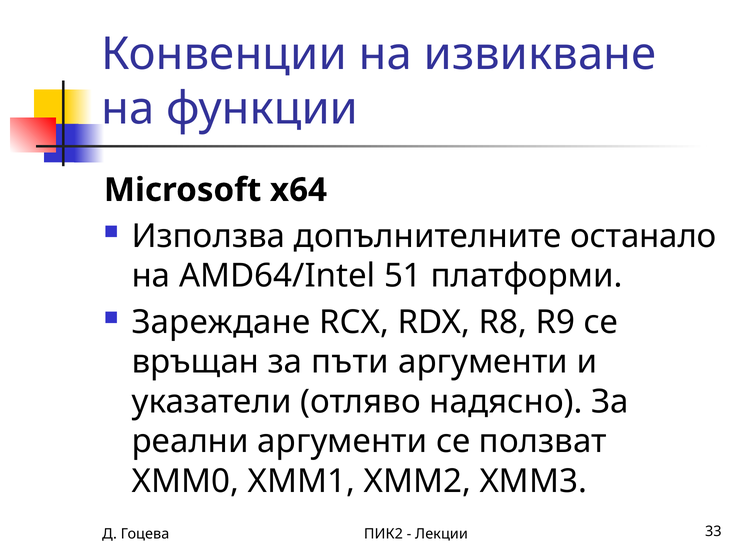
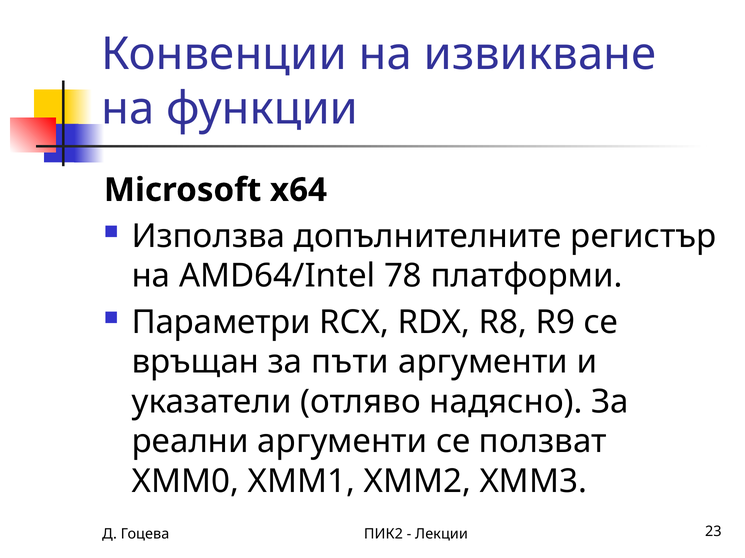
останало: останало -> регистър
51: 51 -> 78
Зареждане: Зареждане -> Параметри
33: 33 -> 23
